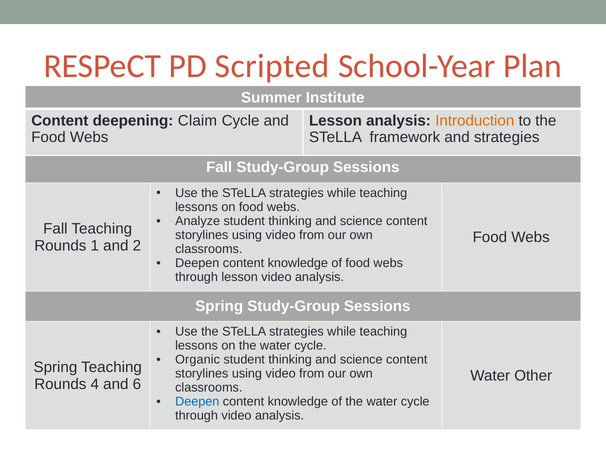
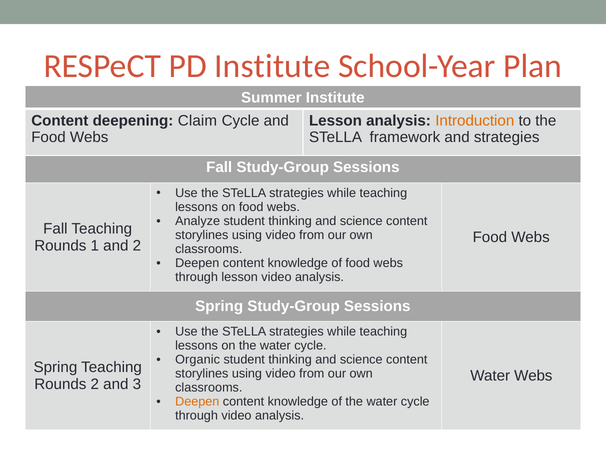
PD Scripted: Scripted -> Institute
Water Other: Other -> Webs
Rounds 4: 4 -> 2
6: 6 -> 3
Deepen at (197, 402) colour: blue -> orange
